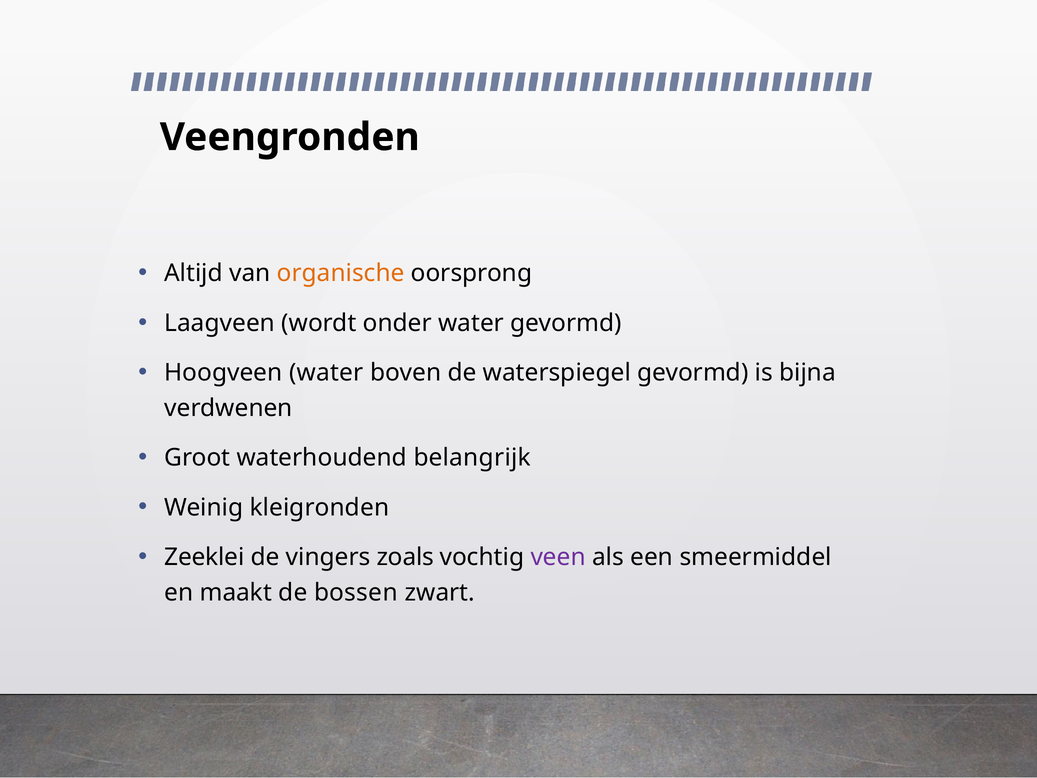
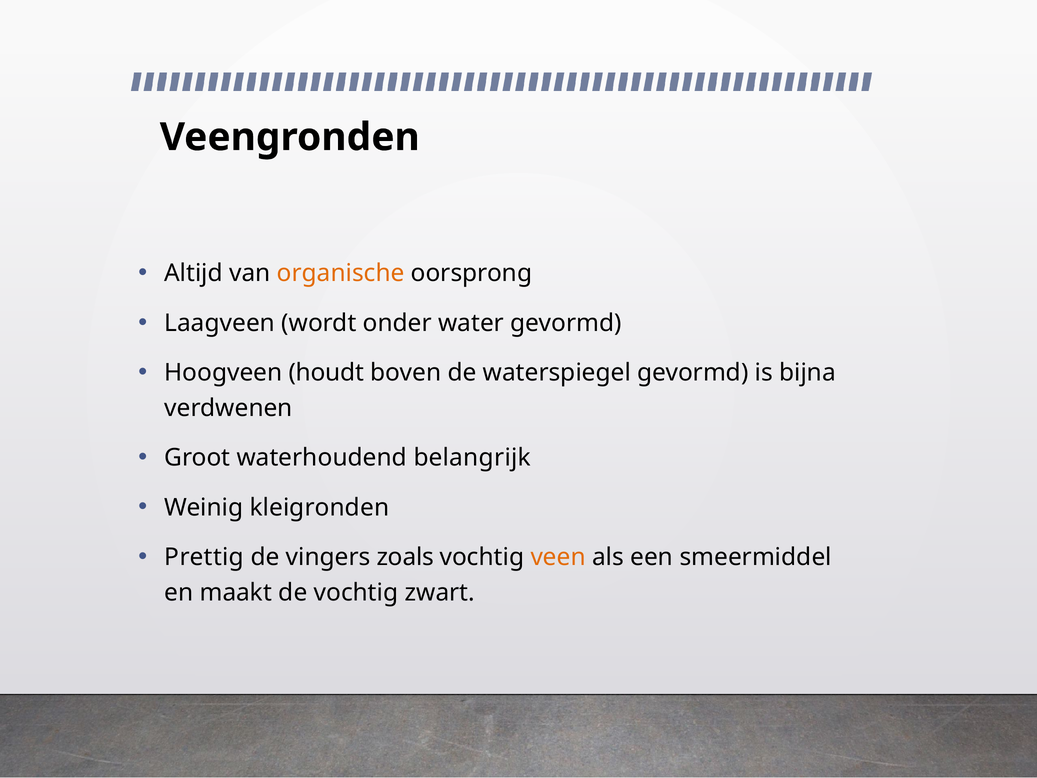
Hoogveen water: water -> houdt
Zeeklei: Zeeklei -> Prettig
veen colour: purple -> orange
de bossen: bossen -> vochtig
